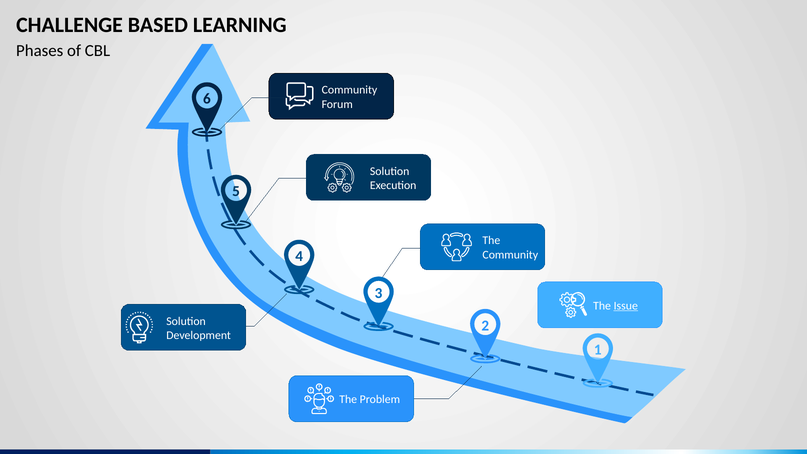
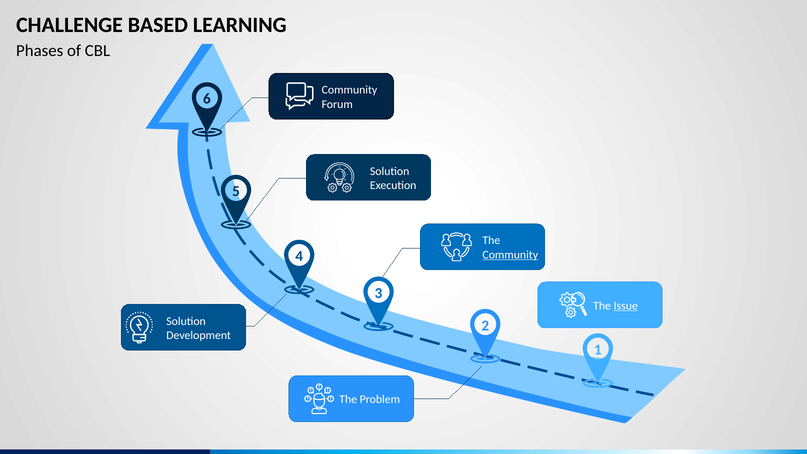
Community at (510, 255) underline: none -> present
